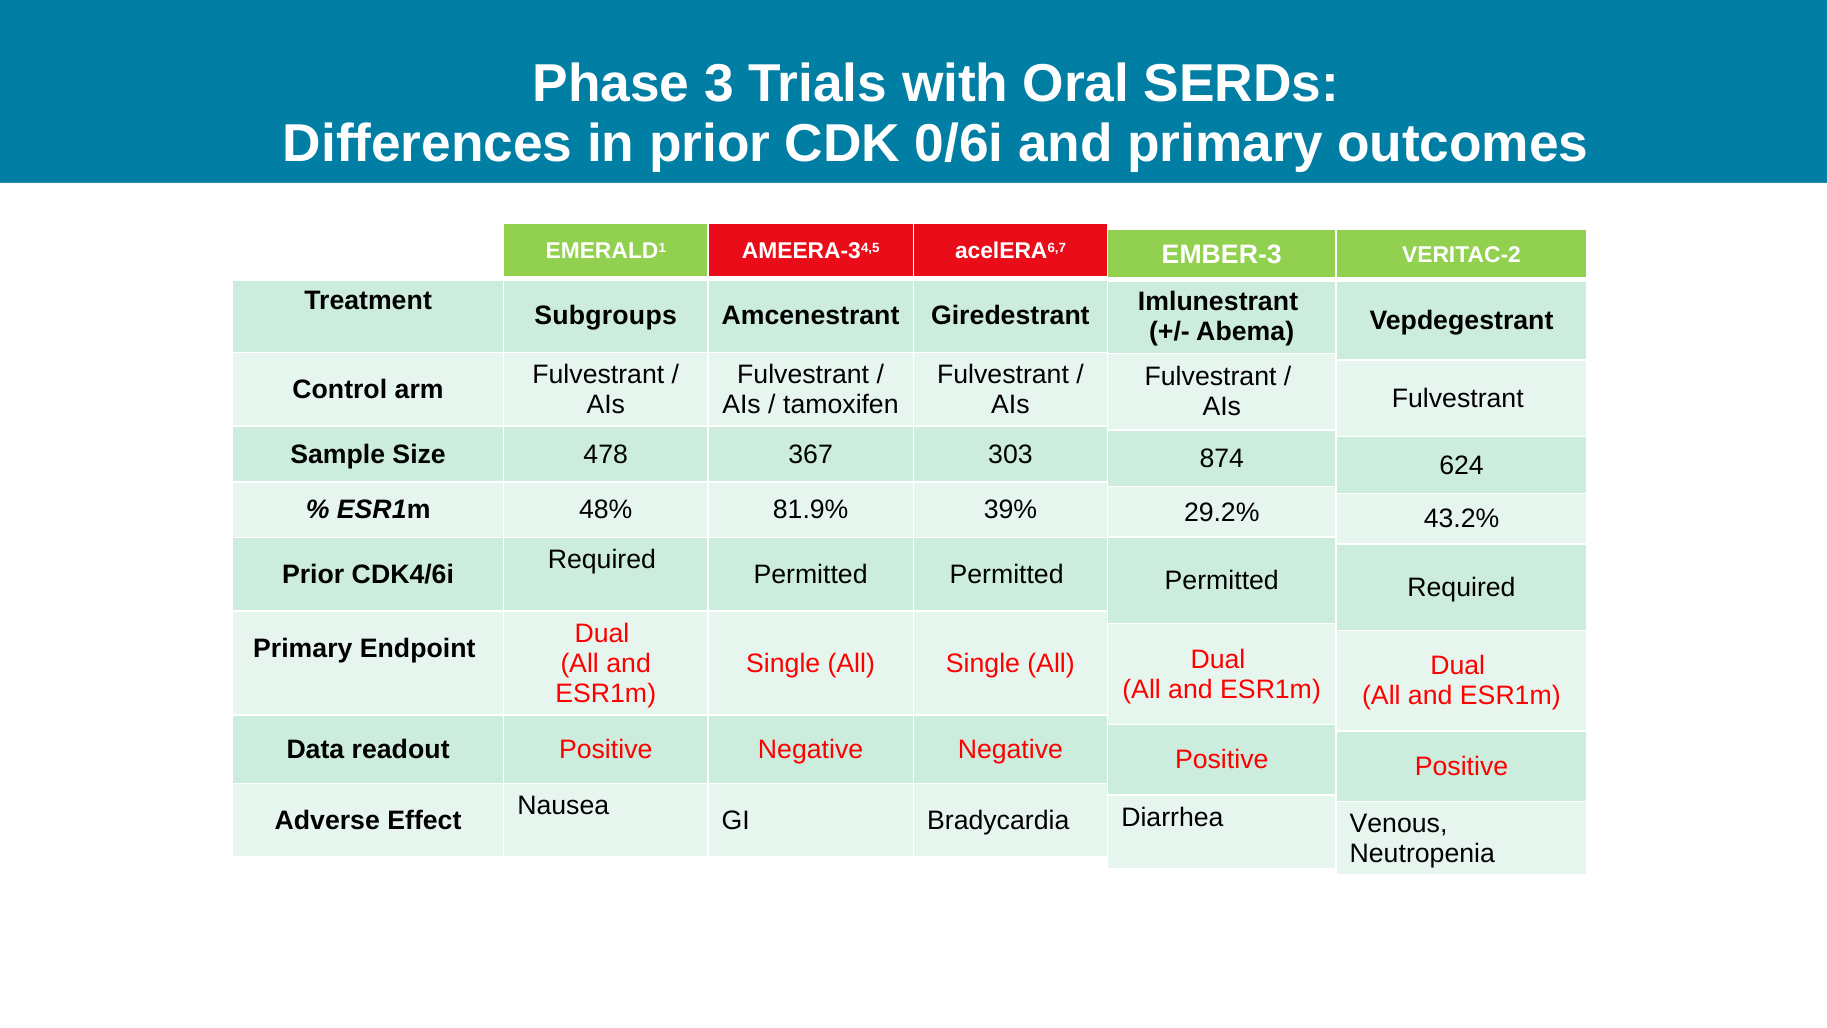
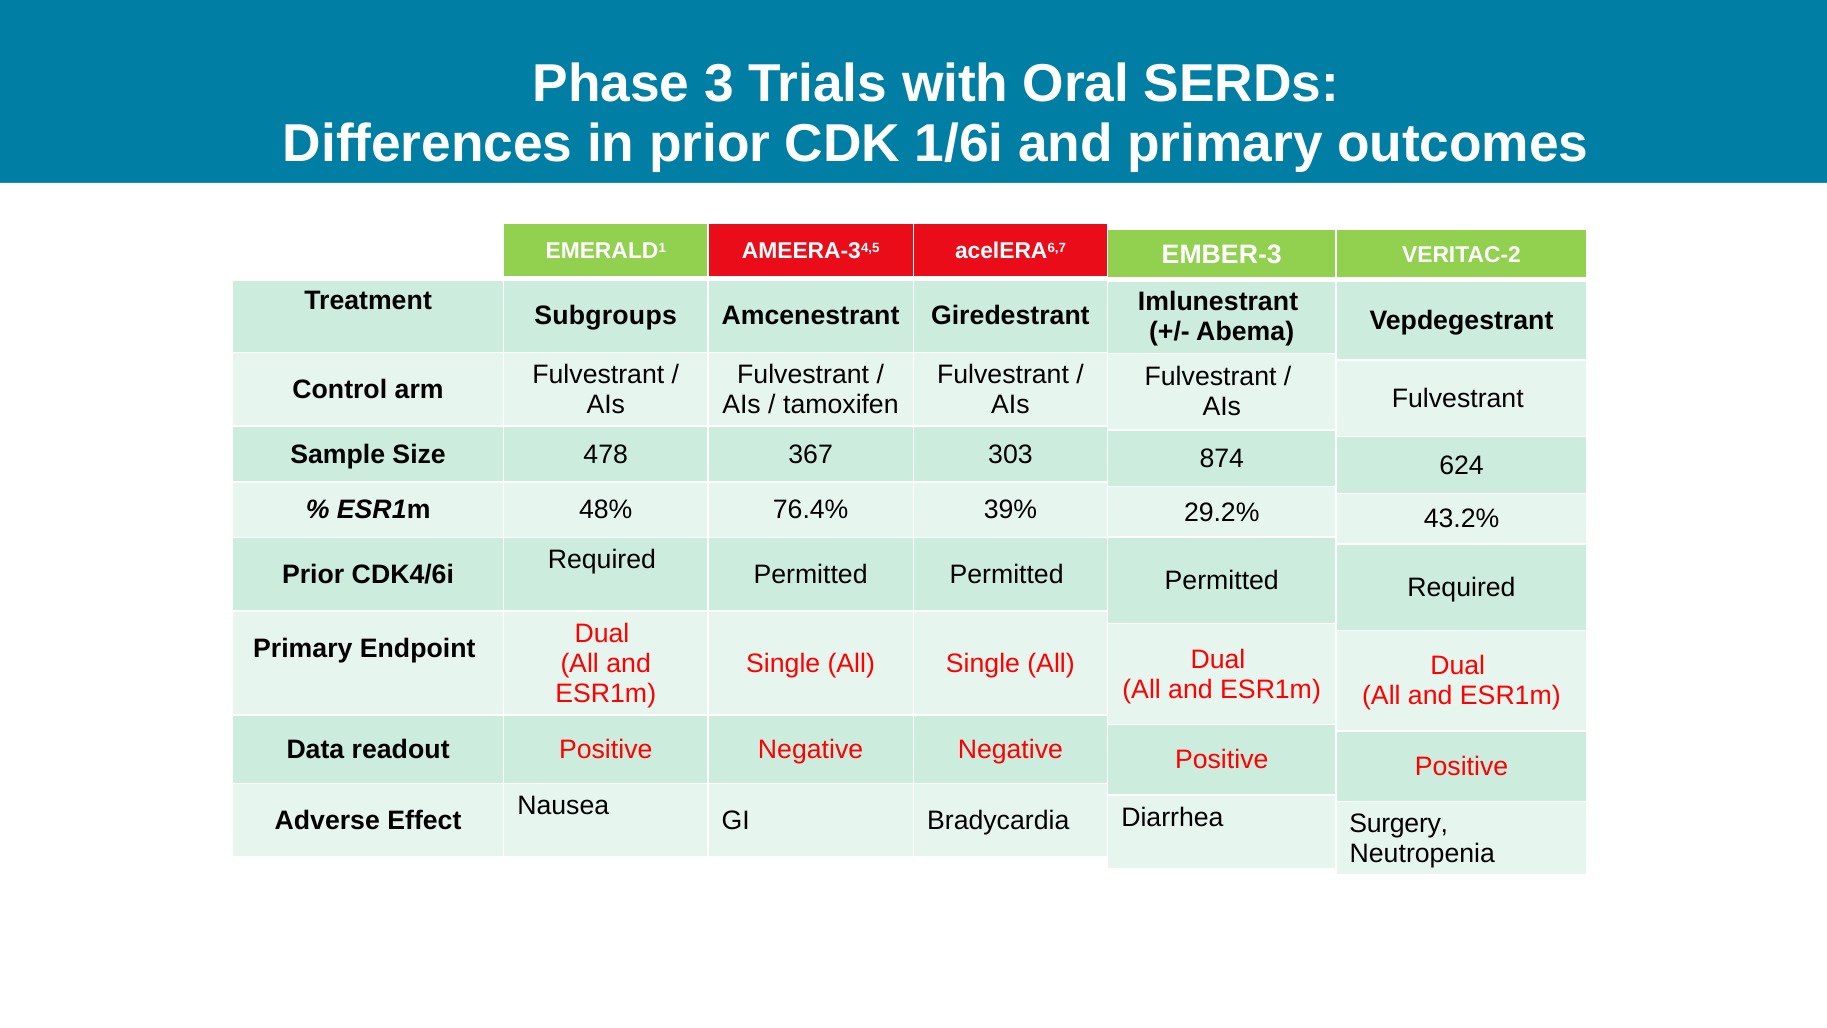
0/6i: 0/6i -> 1/6i
81.9%: 81.9% -> 76.4%
Venous: Venous -> Surgery
